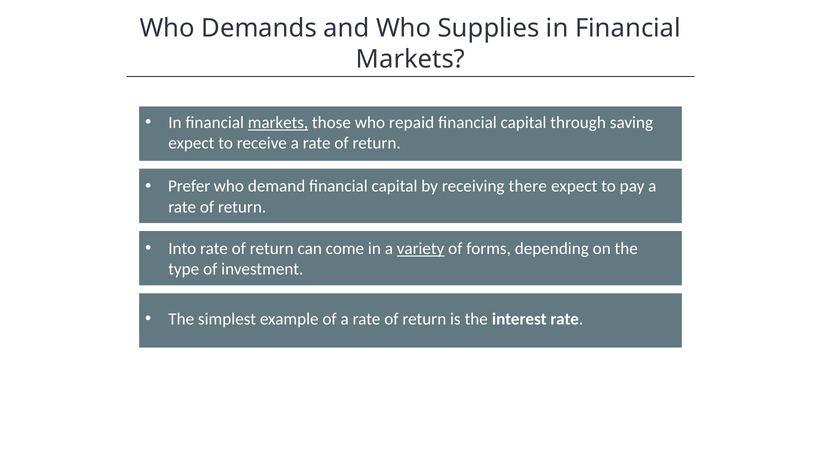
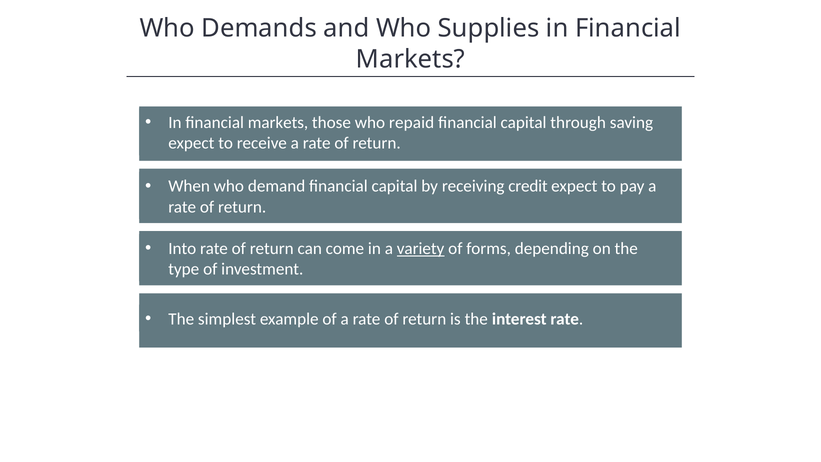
markets at (278, 123) underline: present -> none
Prefer: Prefer -> When
there: there -> credit
